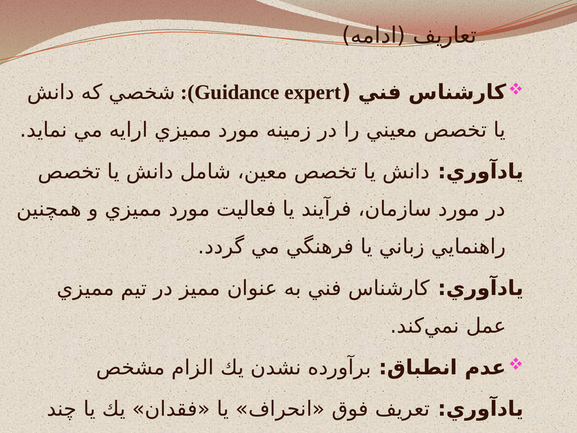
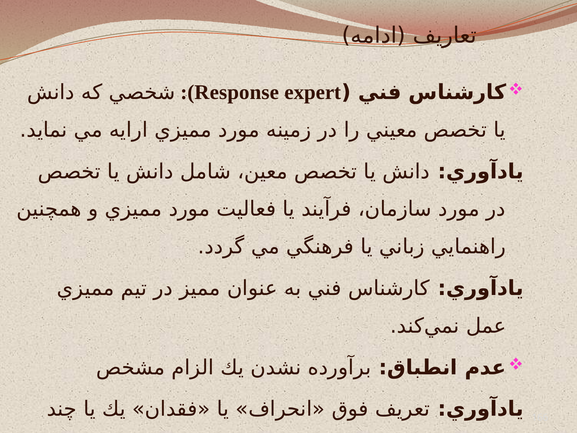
Guidance: Guidance -> Response
